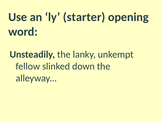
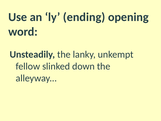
starter: starter -> ending
